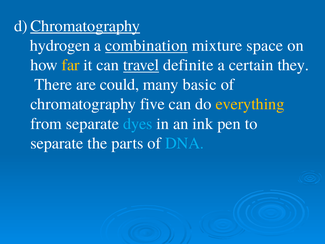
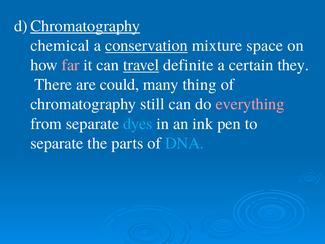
hydrogen: hydrogen -> chemical
combination: combination -> conservation
far colour: yellow -> pink
basic: basic -> thing
five: five -> still
everything colour: yellow -> pink
